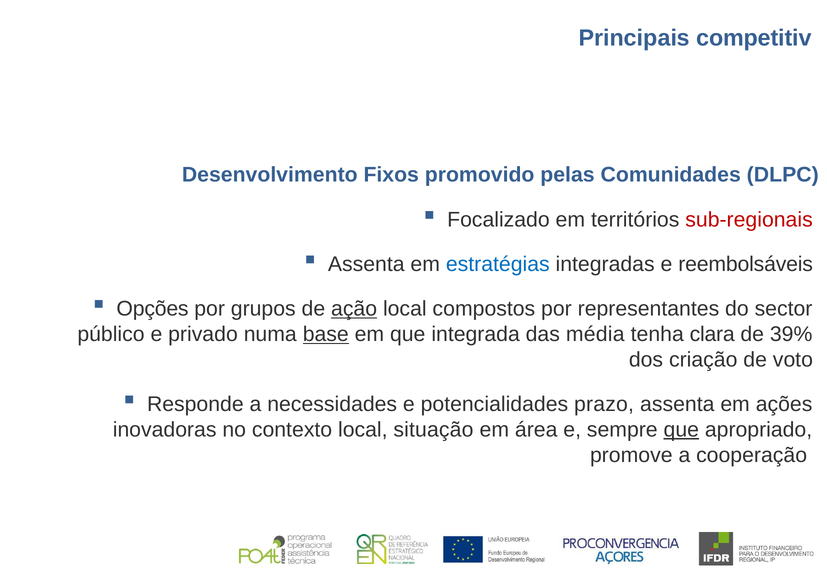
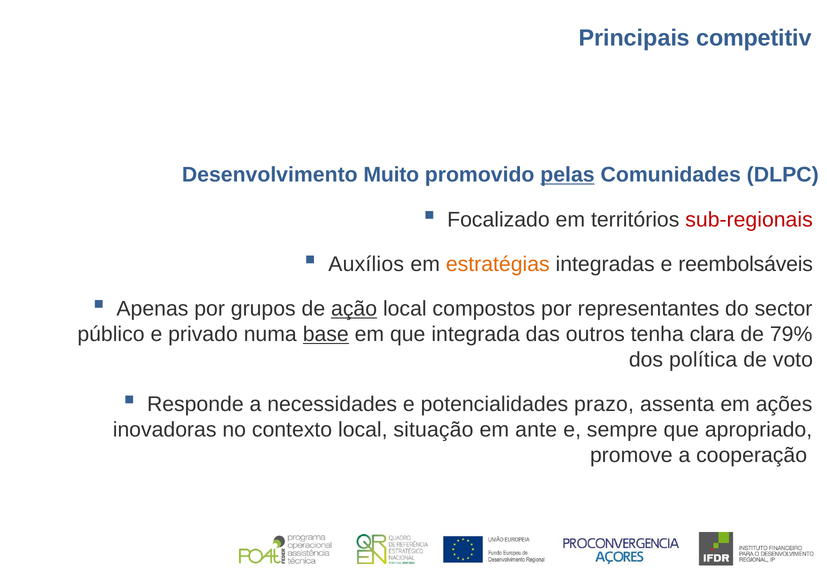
Fixos: Fixos -> Muito
pelas underline: none -> present
Assenta at (366, 265): Assenta -> Auxílios
estratégias colour: blue -> orange
Opções: Opções -> Apenas
média: média -> outros
39%: 39% -> 79%
criação: criação -> política
área: área -> ante
que at (681, 430) underline: present -> none
